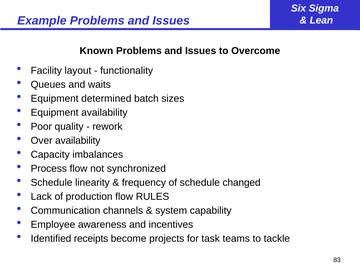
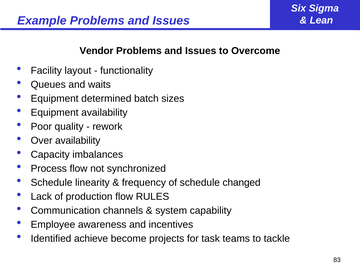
Known: Known -> Vendor
receipts: receipts -> achieve
